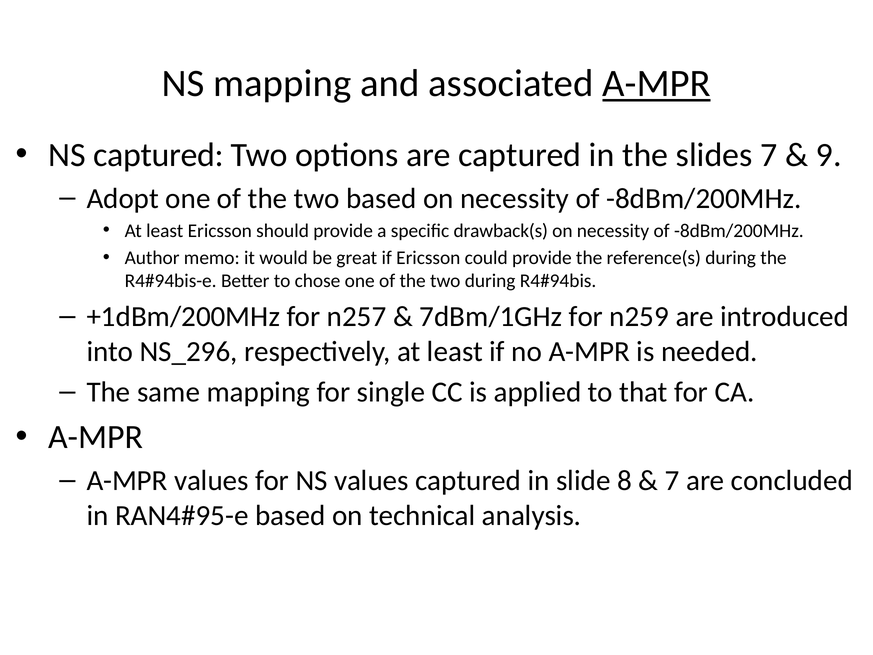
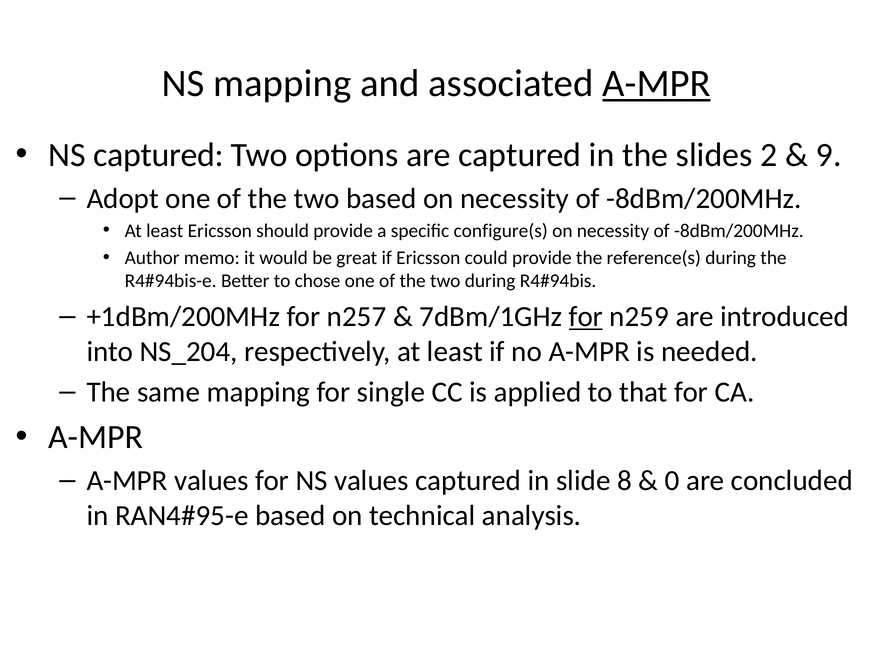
slides 7: 7 -> 2
drawback(s: drawback(s -> configure(s
for at (586, 317) underline: none -> present
NS_296: NS_296 -> NS_204
7 at (672, 480): 7 -> 0
